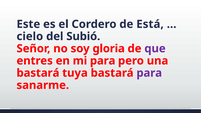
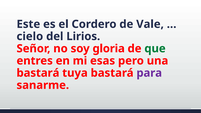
Está: Está -> Vale
Subió: Subió -> Lirios
que colour: purple -> green
mi para: para -> esas
